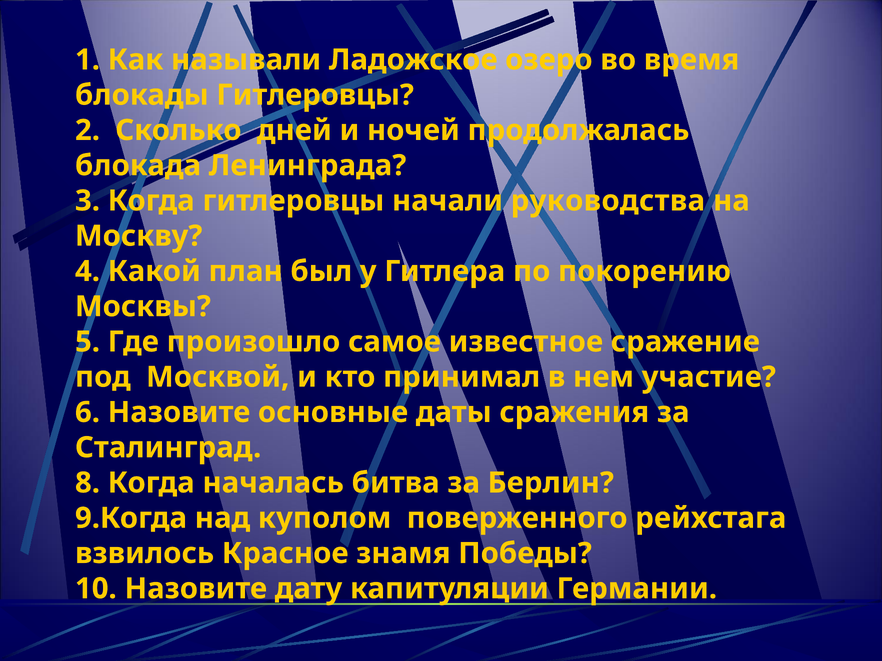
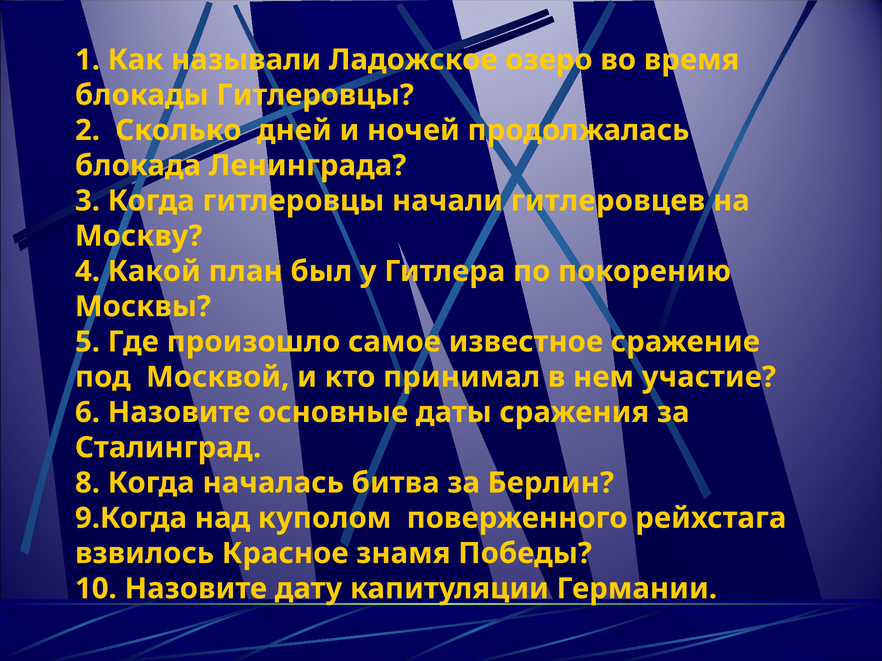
руководства: руководства -> гитлеровцев
